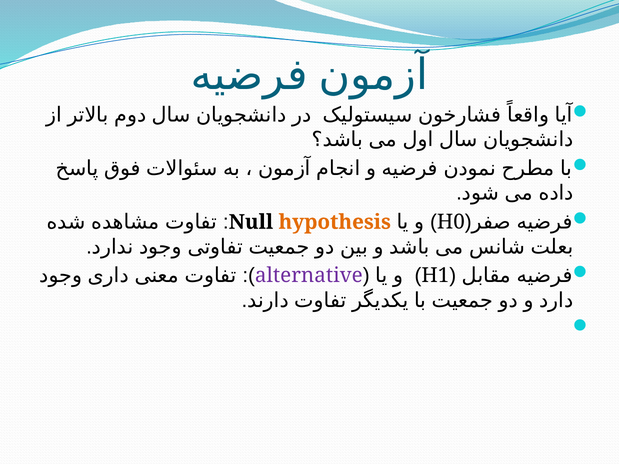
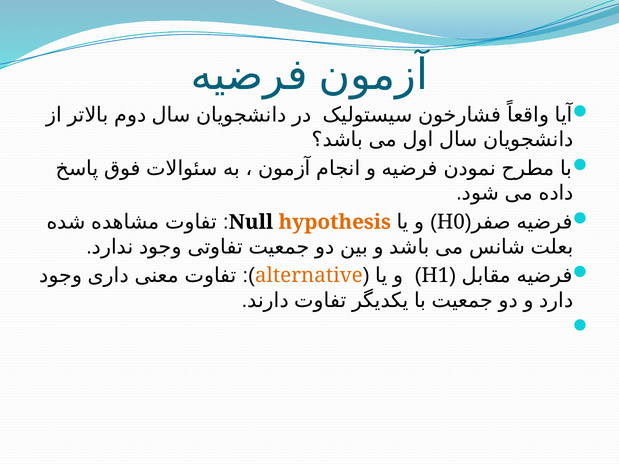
alternative colour: purple -> orange
